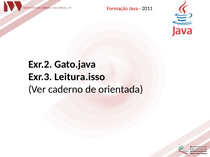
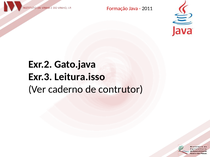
orientada: orientada -> contrutor
